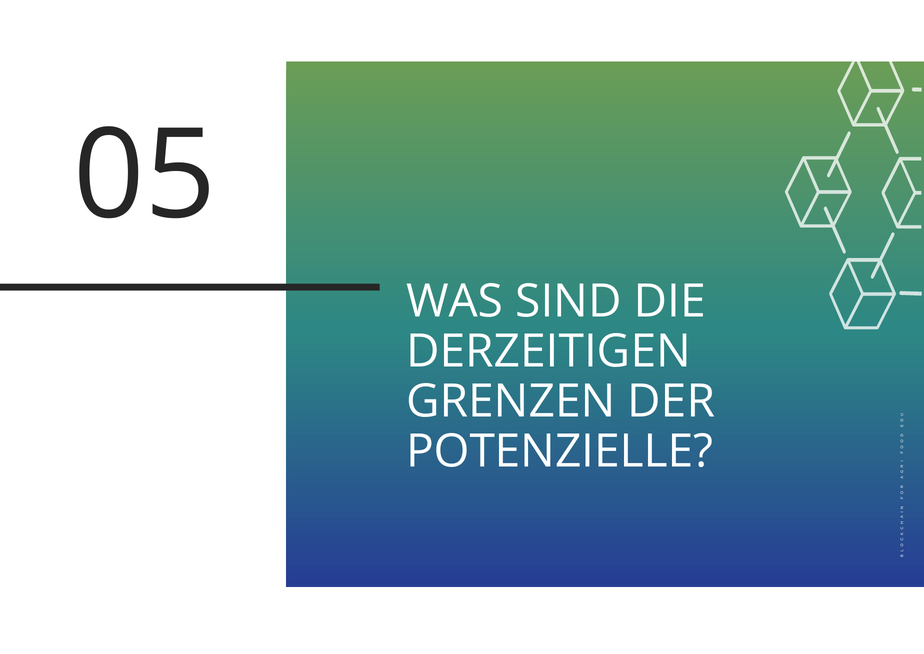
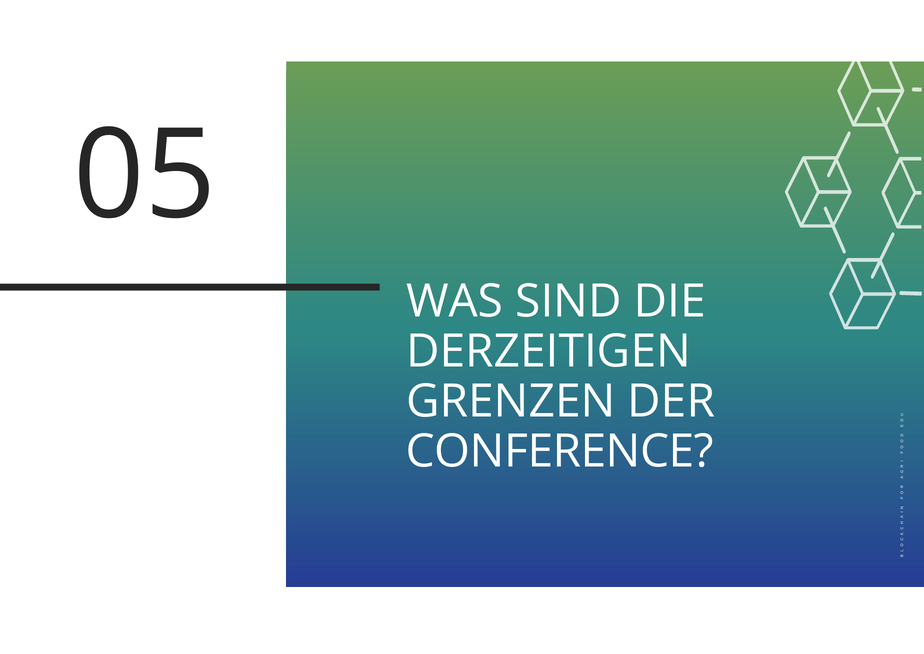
POTENZIELLE: POTENZIELLE -> CONFERENCE
